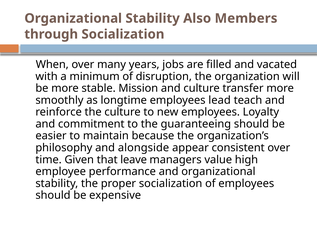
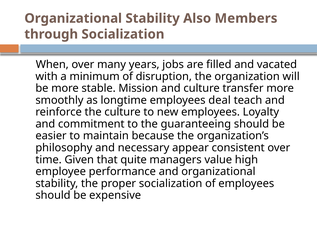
lead: lead -> deal
alongside: alongside -> necessary
leave: leave -> quite
